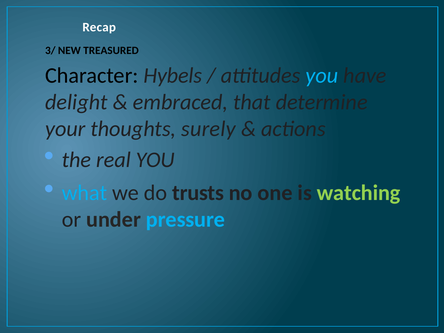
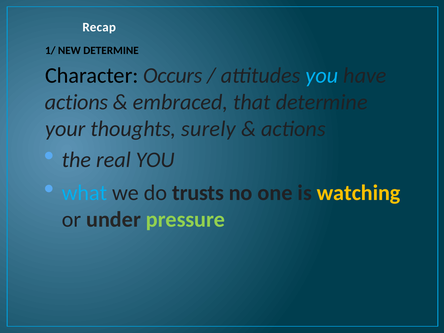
3/: 3/ -> 1/
NEW TREASURED: TREASURED -> DETERMINE
Hybels: Hybels -> Occurs
delight at (76, 102): delight -> actions
watching colour: light green -> yellow
pressure colour: light blue -> light green
